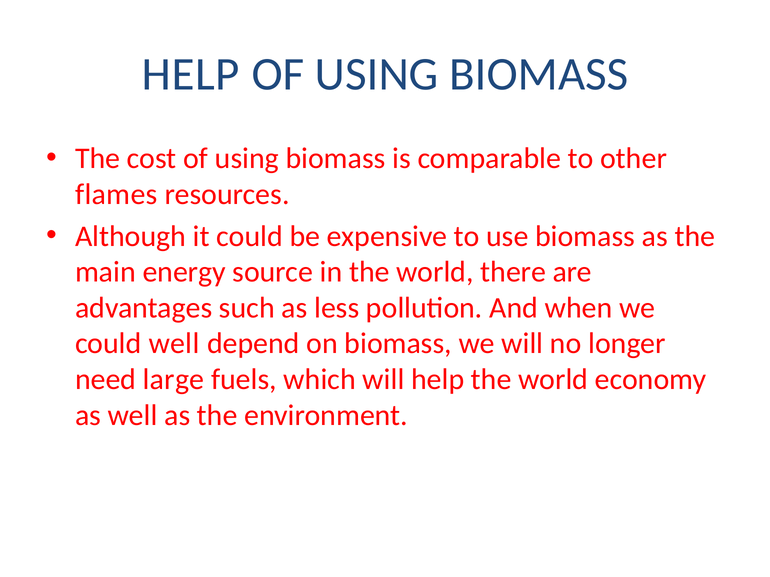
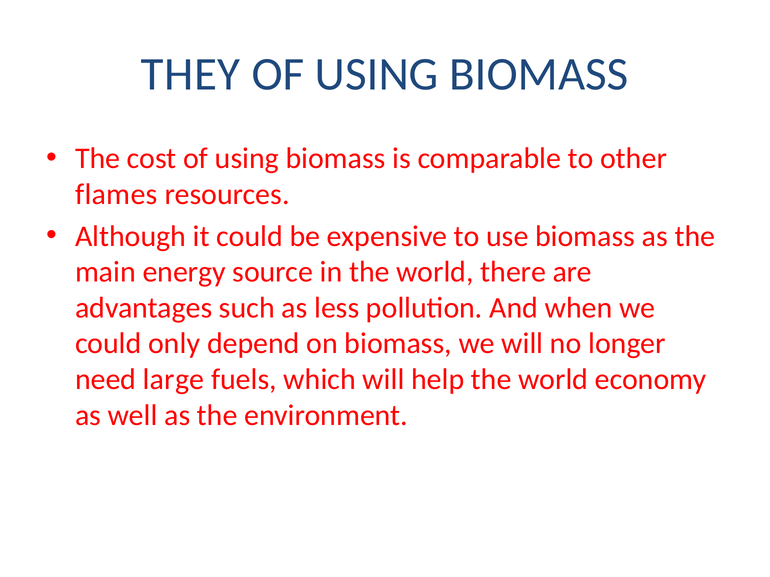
HELP at (191, 75): HELP -> THEY
could well: well -> only
